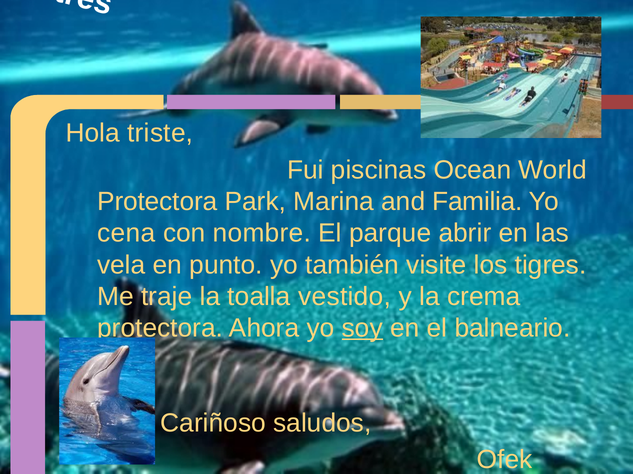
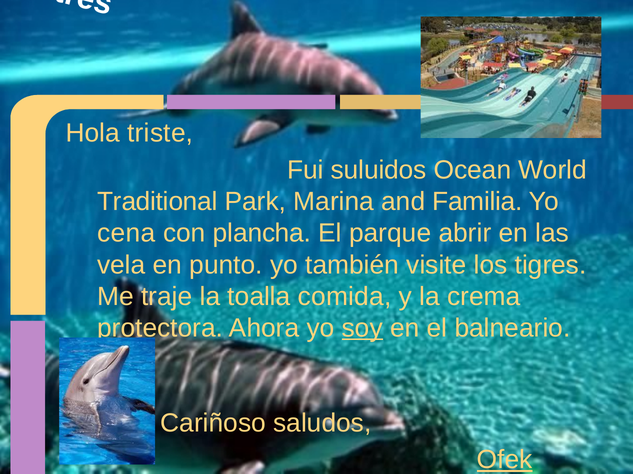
piscinas: piscinas -> suluidos
Protectora at (157, 202): Protectora -> Traditional
nombre: nombre -> plancha
vestido: vestido -> comida
Ofek underline: none -> present
